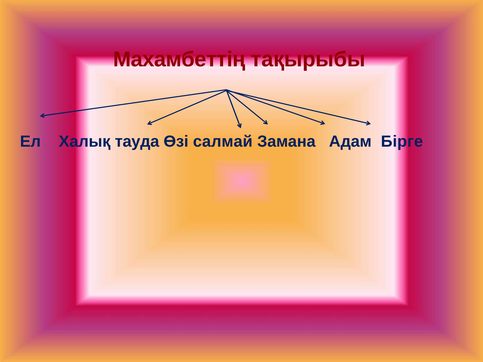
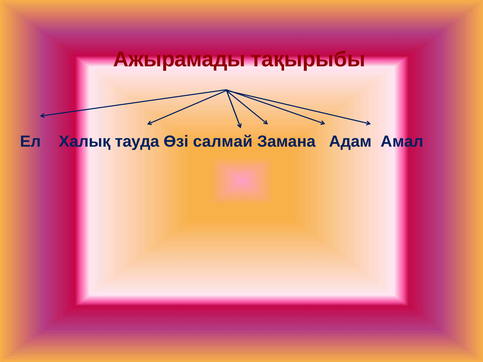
Махамбеттің: Махамбеттің -> Ажырамады
Бірге: Бірге -> Амал
